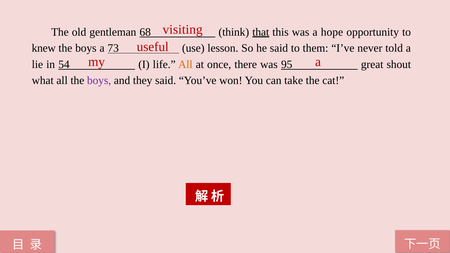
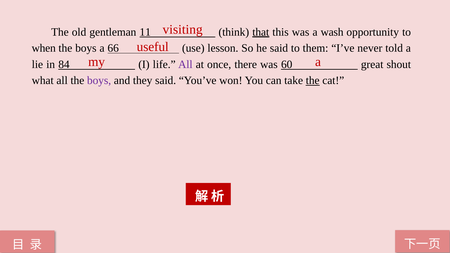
68: 68 -> 11
hope: hope -> wash
knew: knew -> when
73: 73 -> 66
54: 54 -> 84
All at (185, 64) colour: orange -> purple
95: 95 -> 60
the at (313, 81) underline: none -> present
